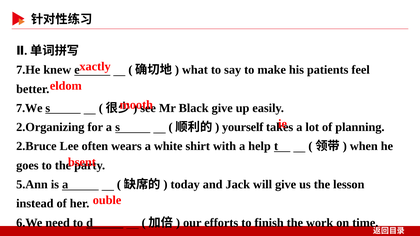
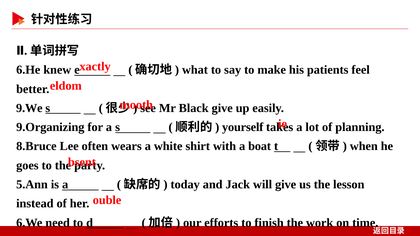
7.He: 7.He -> 6.He
7.We: 7.We -> 9.We
2.Organizing: 2.Organizing -> 9.Organizing
2.Bruce: 2.Bruce -> 8.Bruce
help: help -> boat
